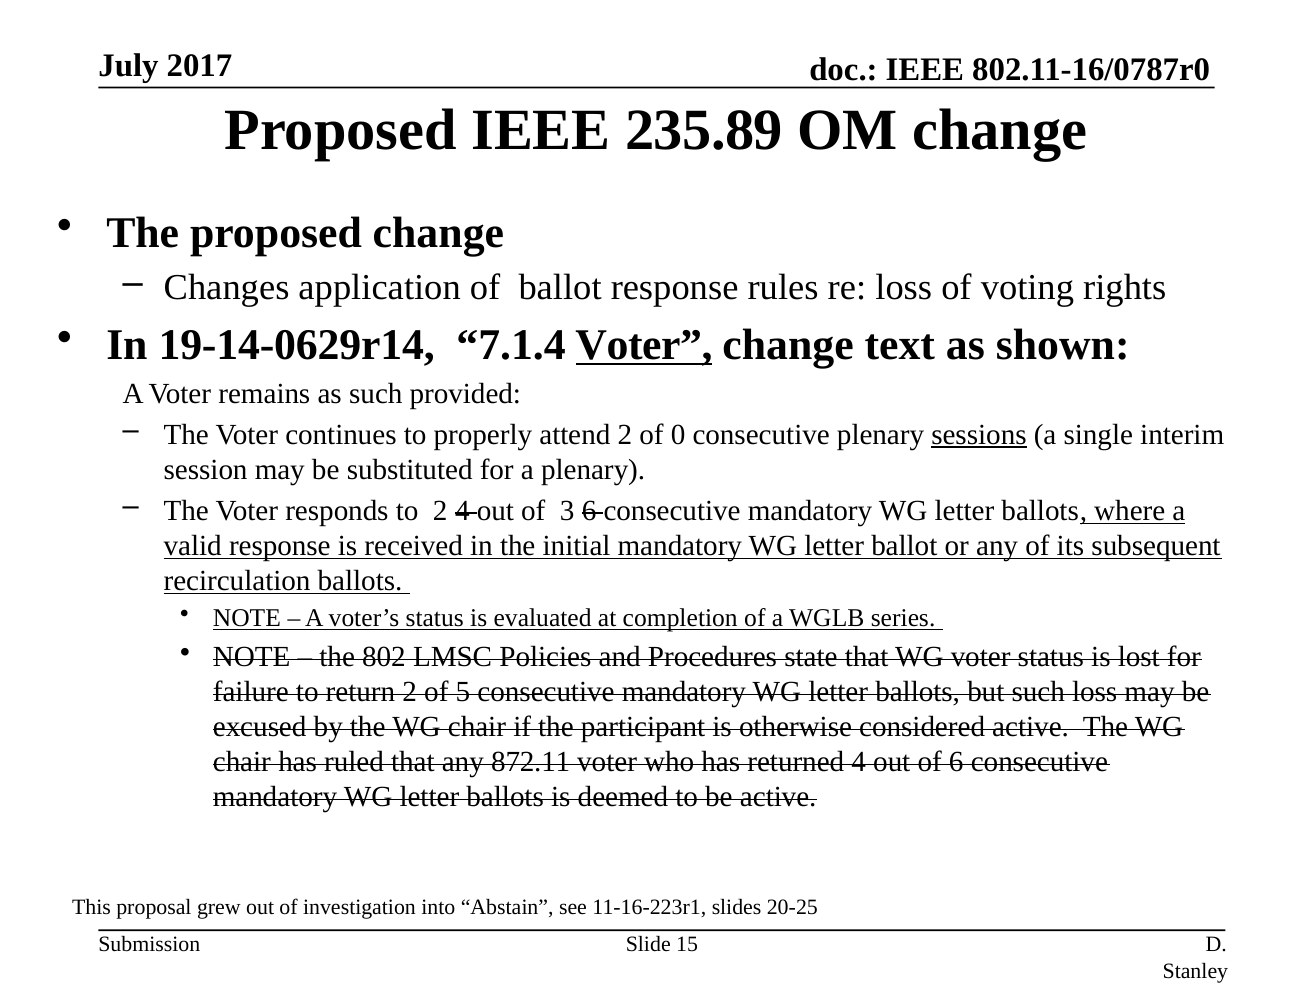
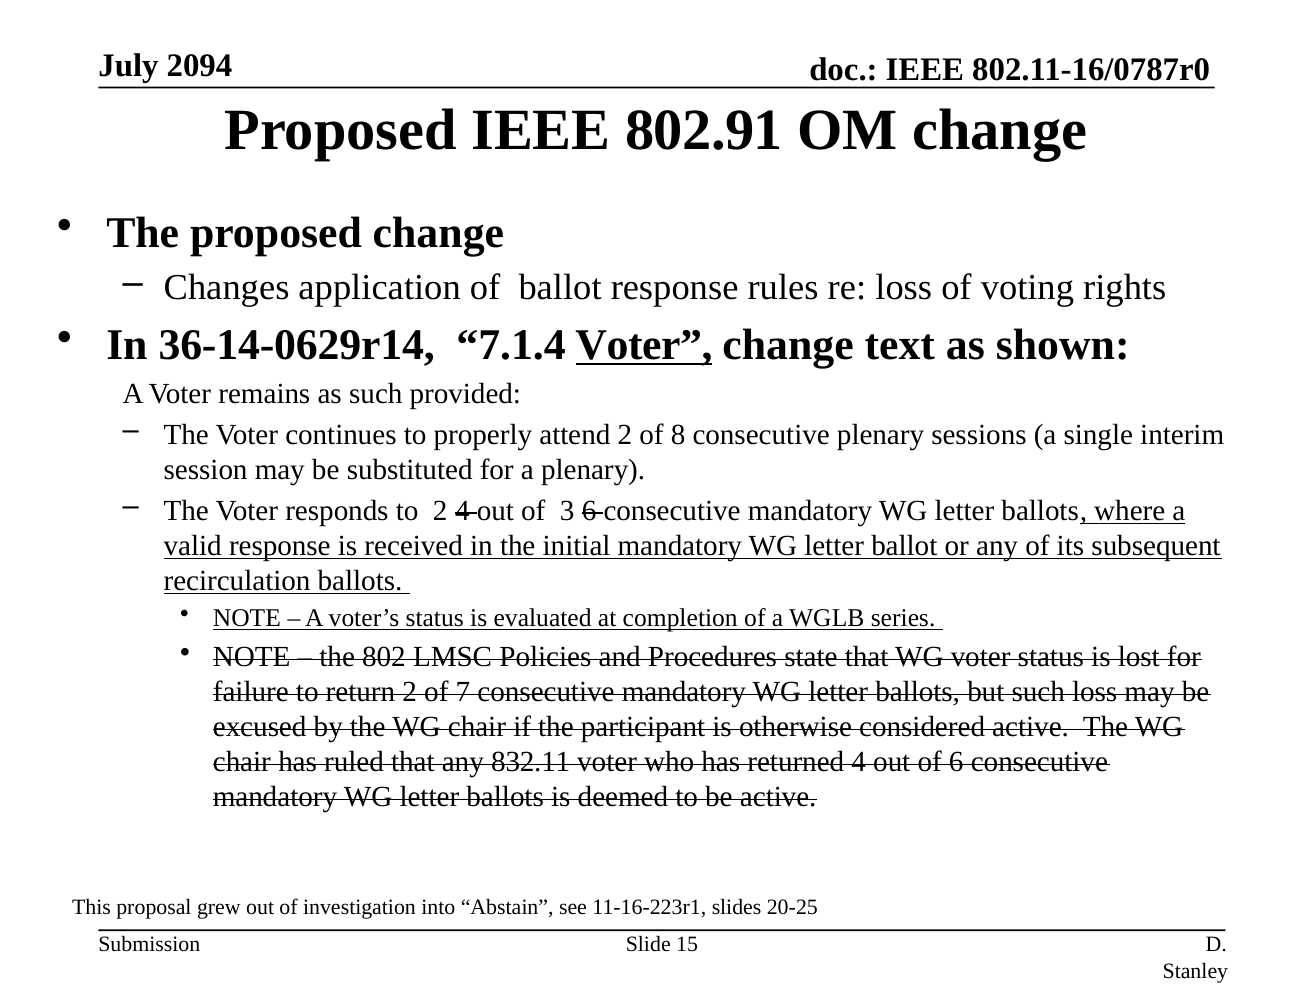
2017: 2017 -> 2094
235.89: 235.89 -> 802.91
19-14-0629r14: 19-14-0629r14 -> 36-14-0629r14
0: 0 -> 8
sessions underline: present -> none
5: 5 -> 7
872.11: 872.11 -> 832.11
